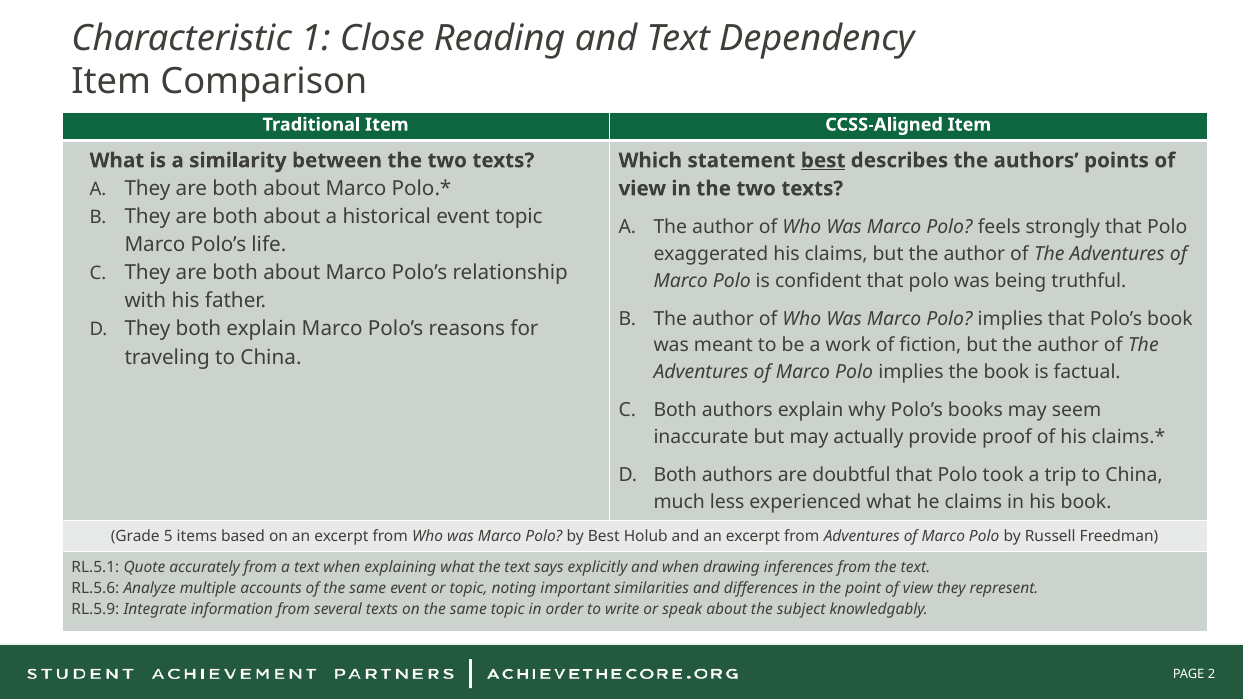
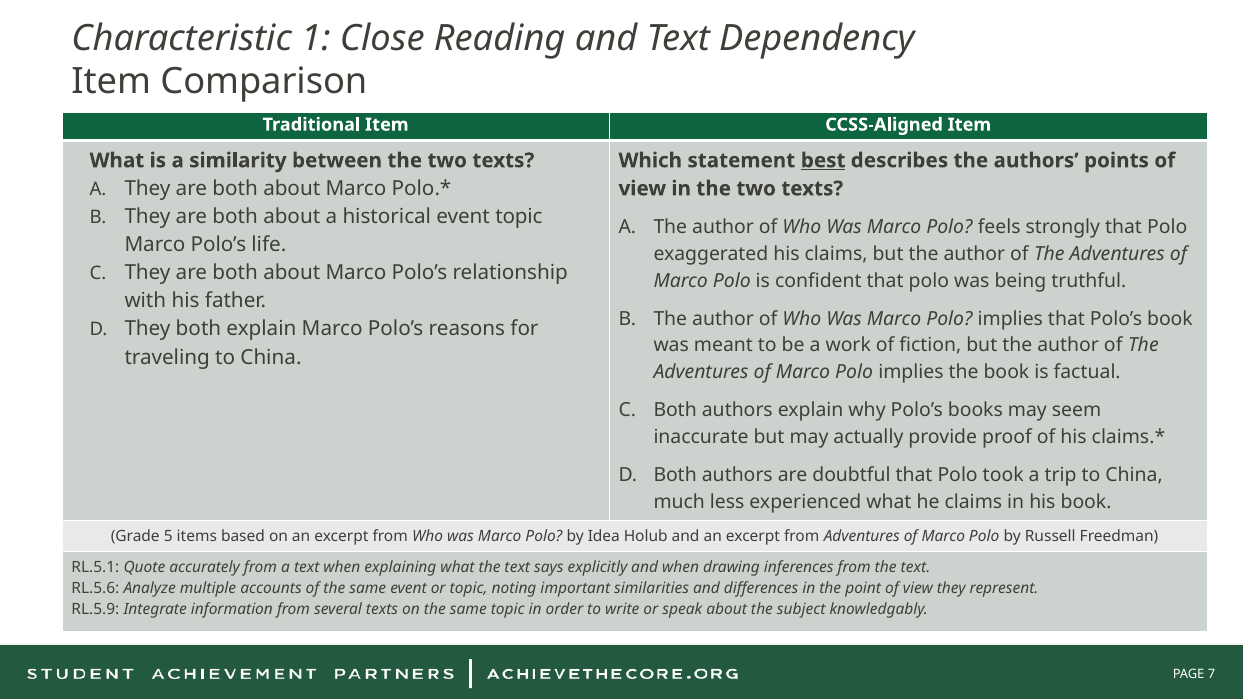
by Best: Best -> Idea
2: 2 -> 7
